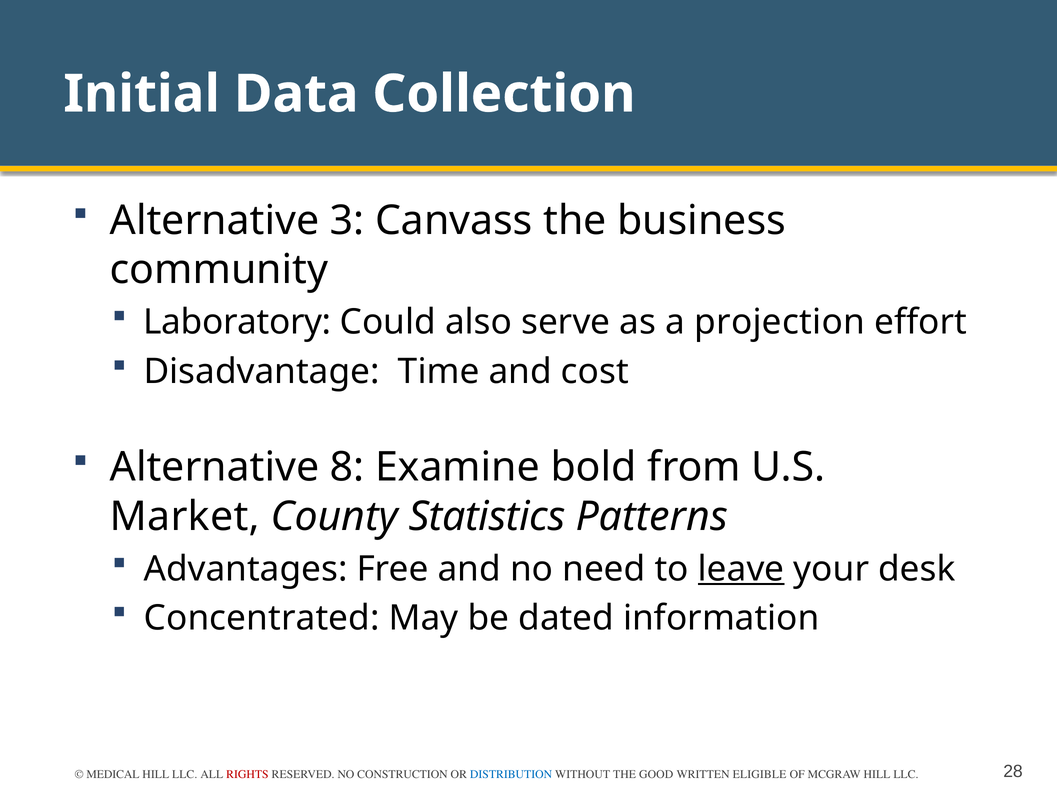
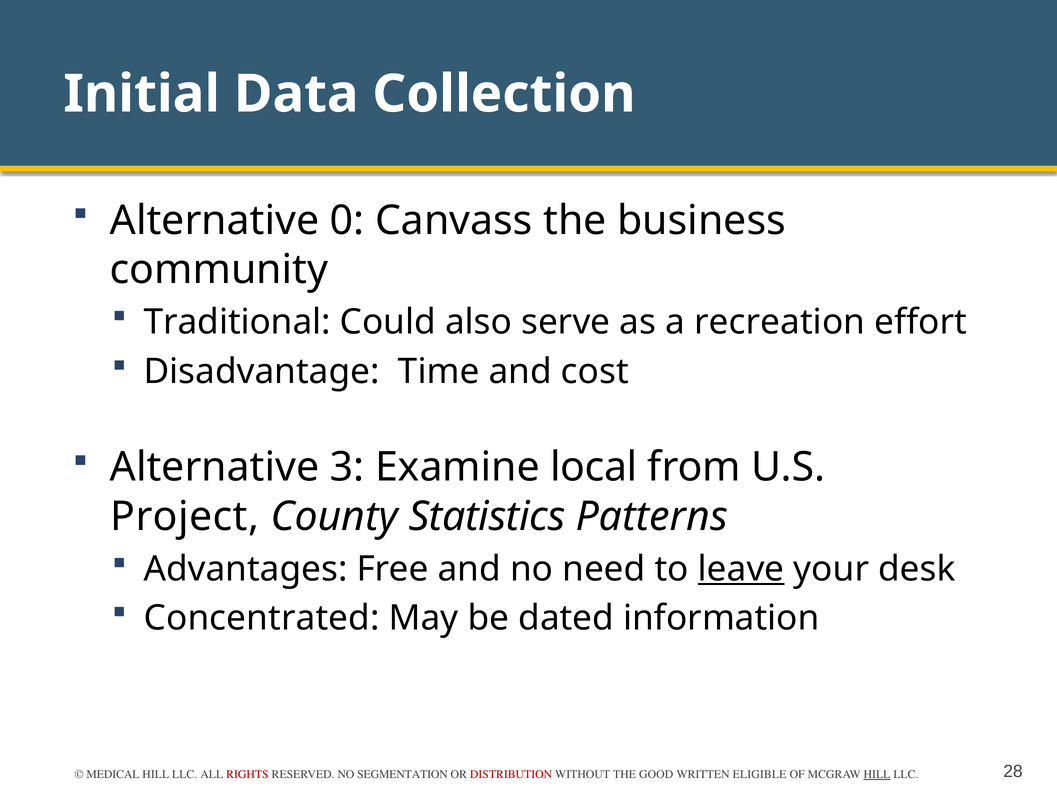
3: 3 -> 0
Laboratory: Laboratory -> Traditional
projection: projection -> recreation
8: 8 -> 3
bold: bold -> local
Market: Market -> Project
CONSTRUCTION: CONSTRUCTION -> SEGMENTATION
DISTRIBUTION colour: blue -> red
HILL at (877, 774) underline: none -> present
